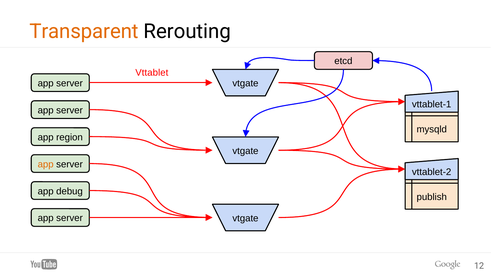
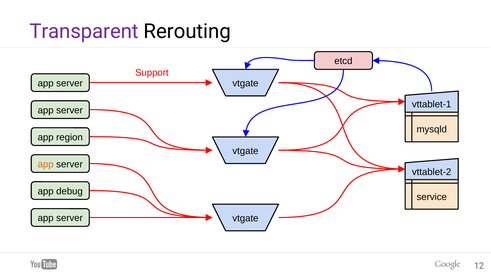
Transparent colour: orange -> purple
Vttablet: Vttablet -> Support
publish: publish -> service
